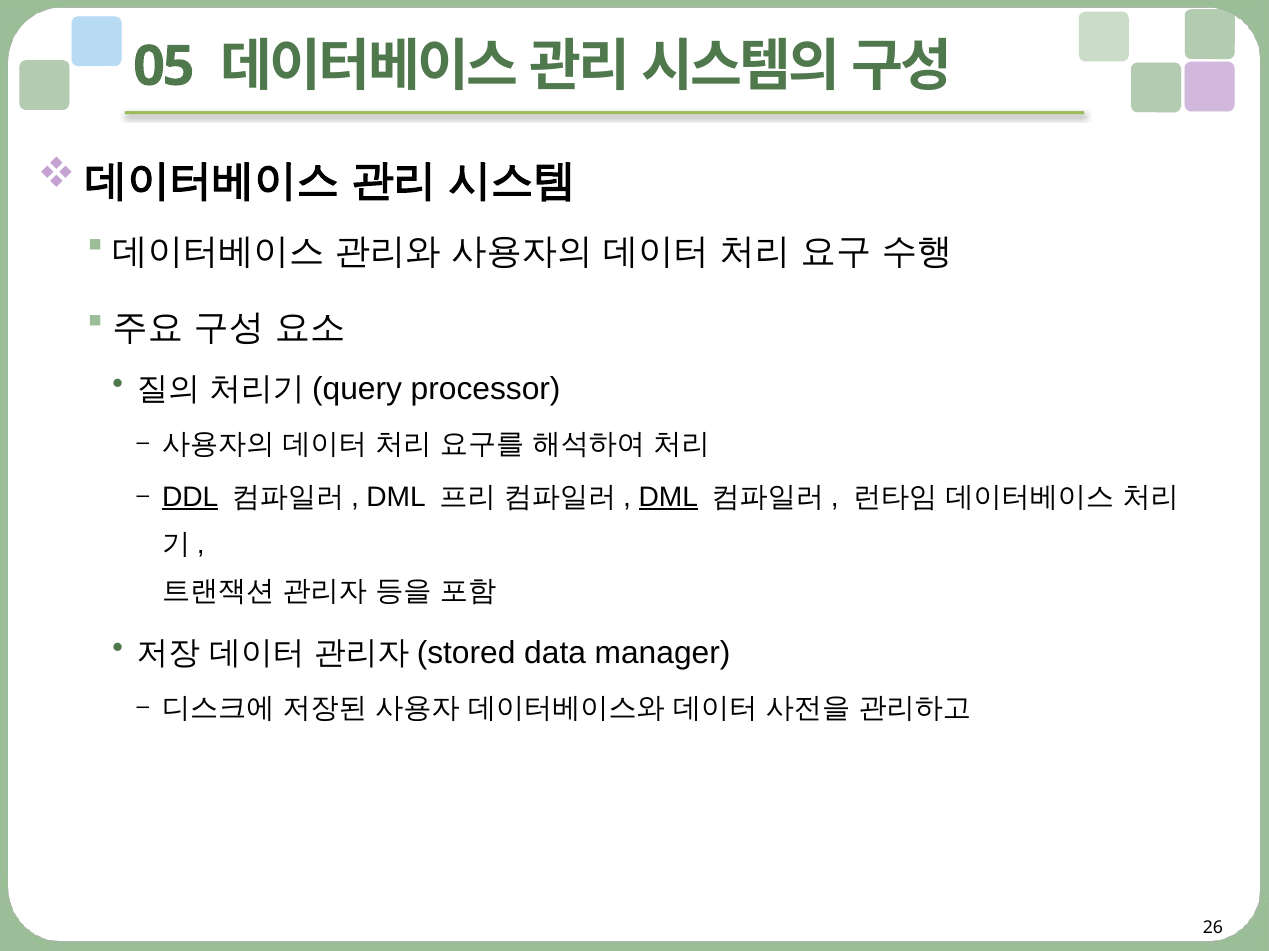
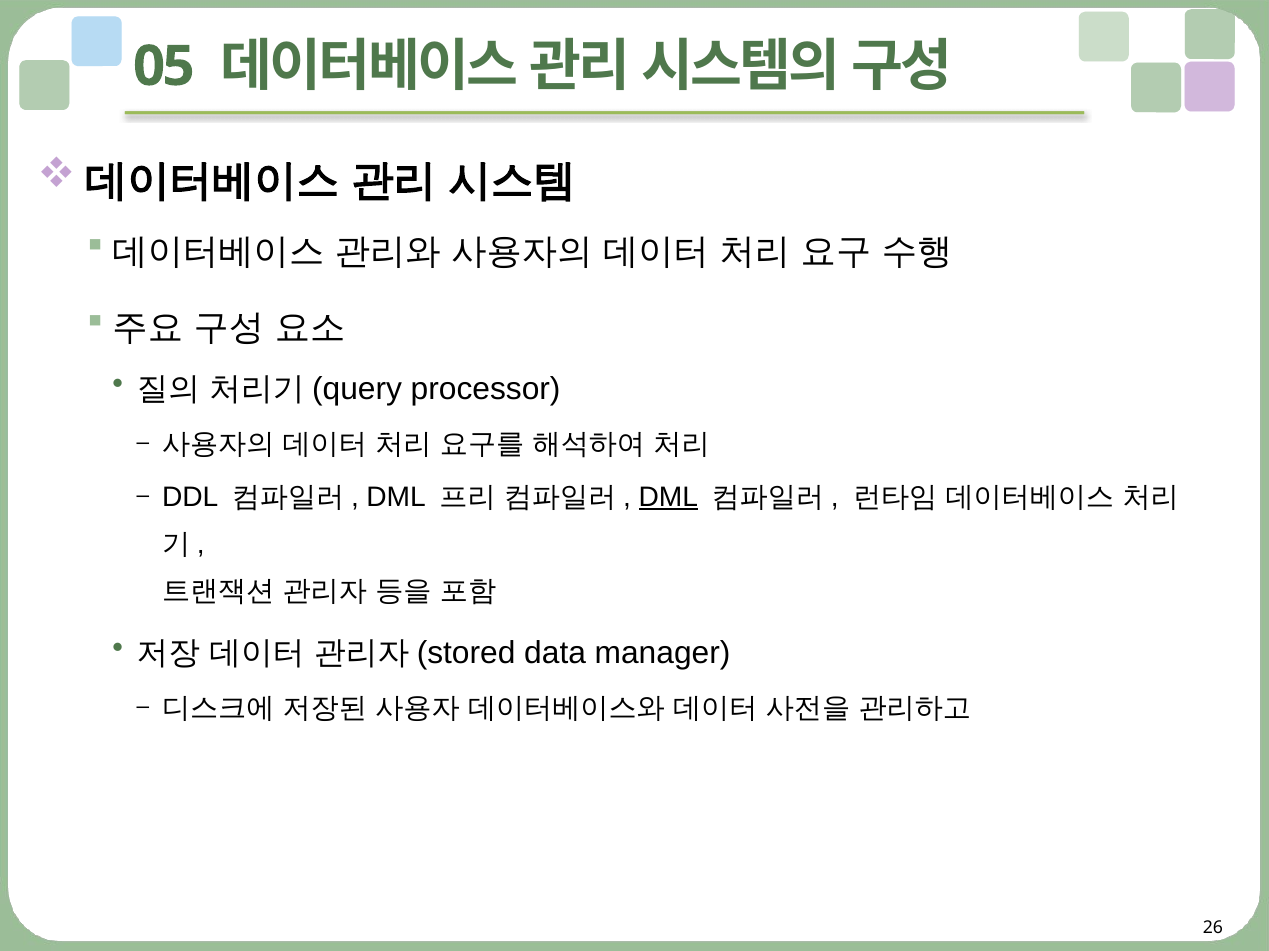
DDL underline: present -> none
